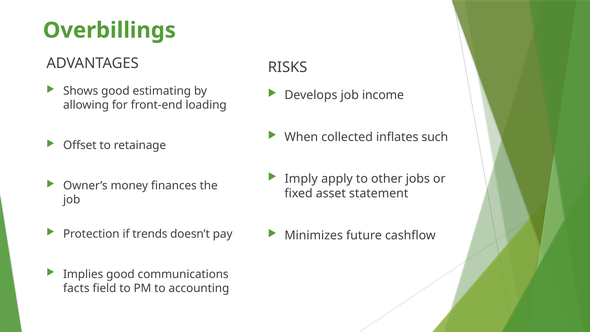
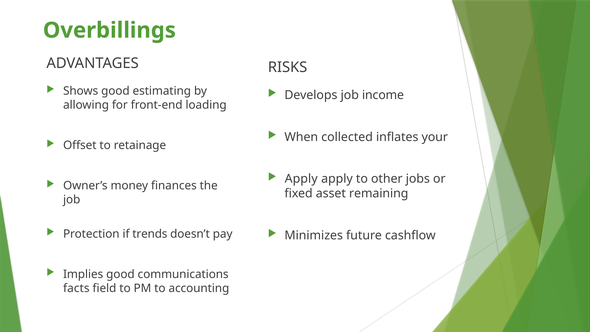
such: such -> your
Imply at (301, 179): Imply -> Apply
statement: statement -> remaining
